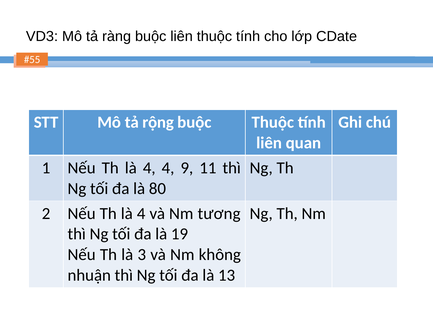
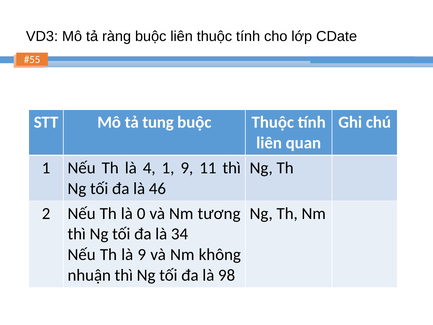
rộng: rộng -> tung
4 4: 4 -> 1
80: 80 -> 46
4 at (141, 213): 4 -> 0
19: 19 -> 34
là 3: 3 -> 9
13: 13 -> 98
